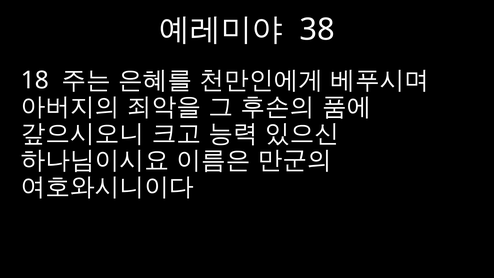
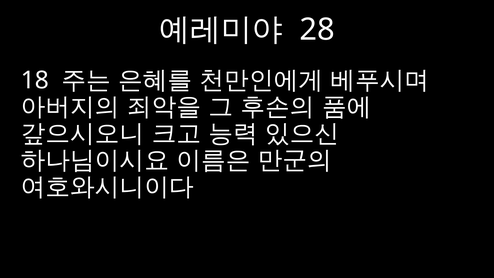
38: 38 -> 28
